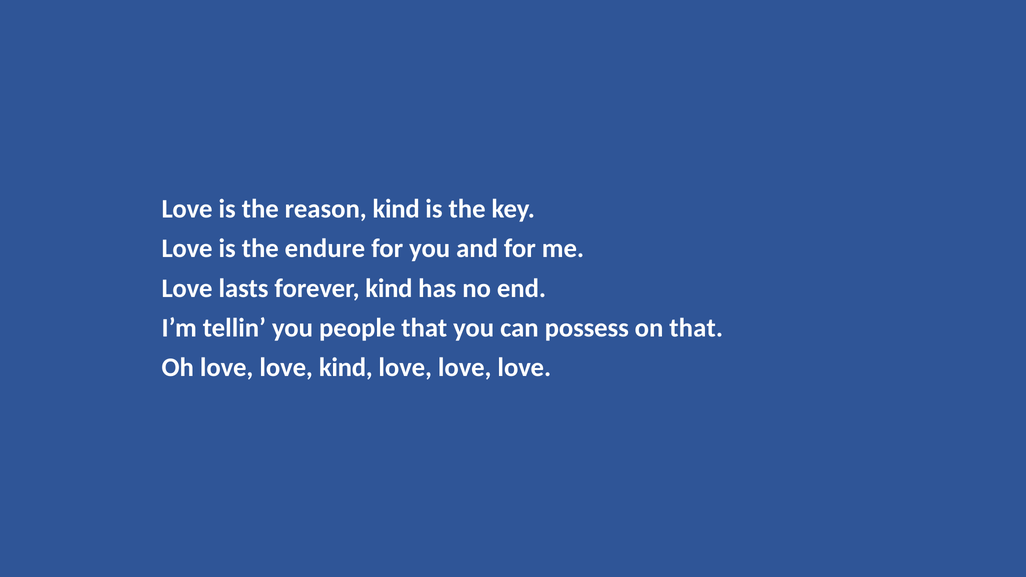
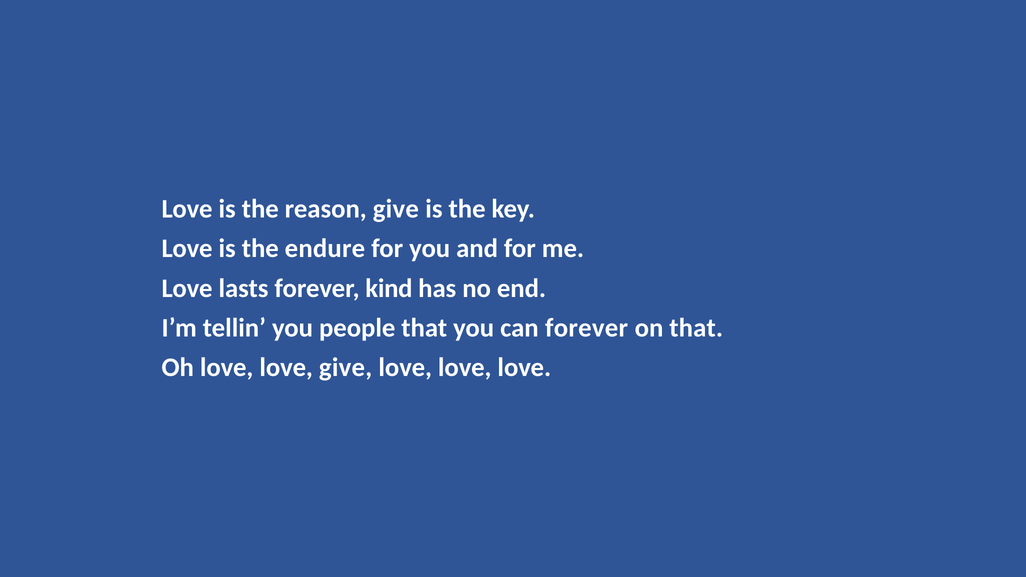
reason kind: kind -> give
can possess: possess -> forever
love kind: kind -> give
